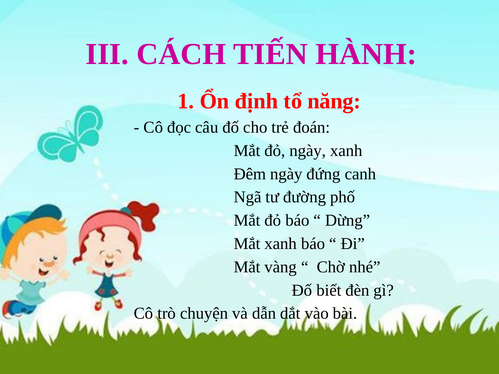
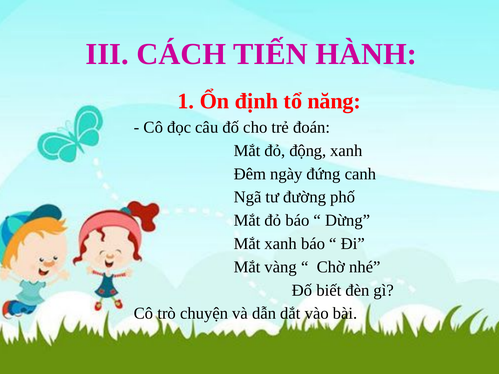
đỏ ngày: ngày -> động
